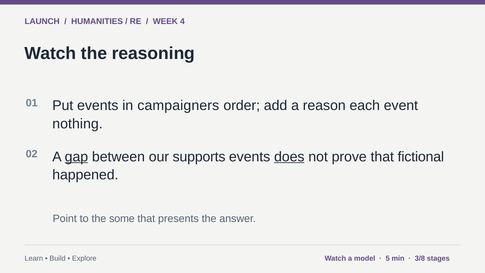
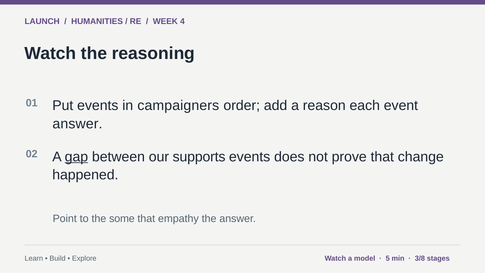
nothing at (78, 124): nothing -> answer
does underline: present -> none
fictional: fictional -> change
presents: presents -> empathy
